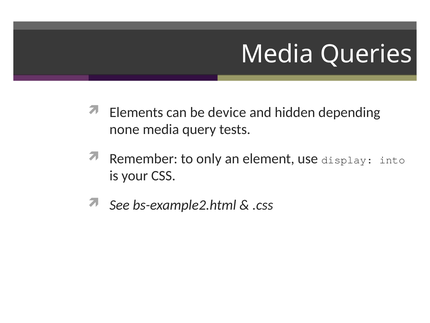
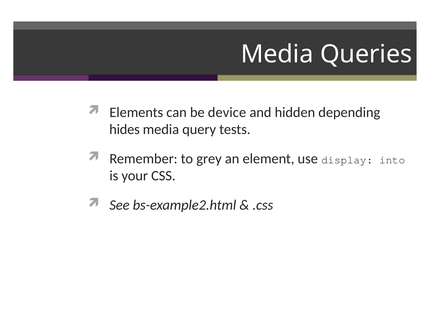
none: none -> hides
only: only -> grey
